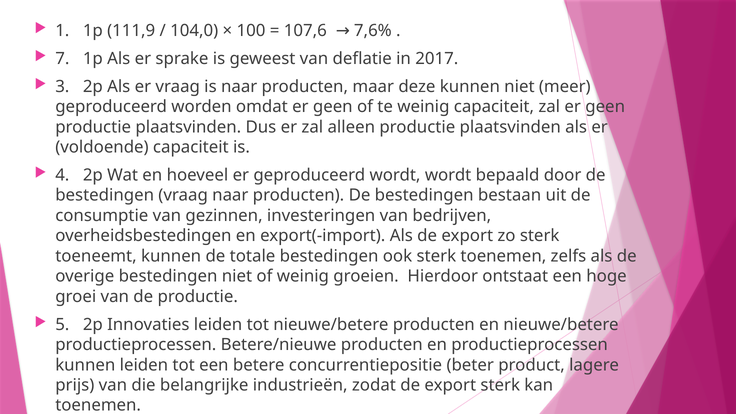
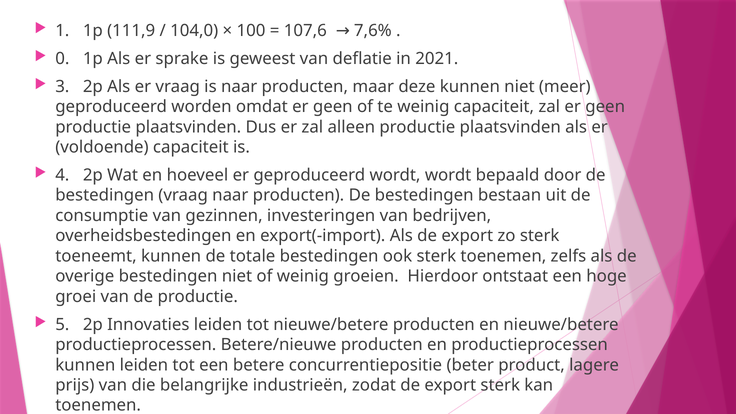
7: 7 -> 0
2017: 2017 -> 2021
